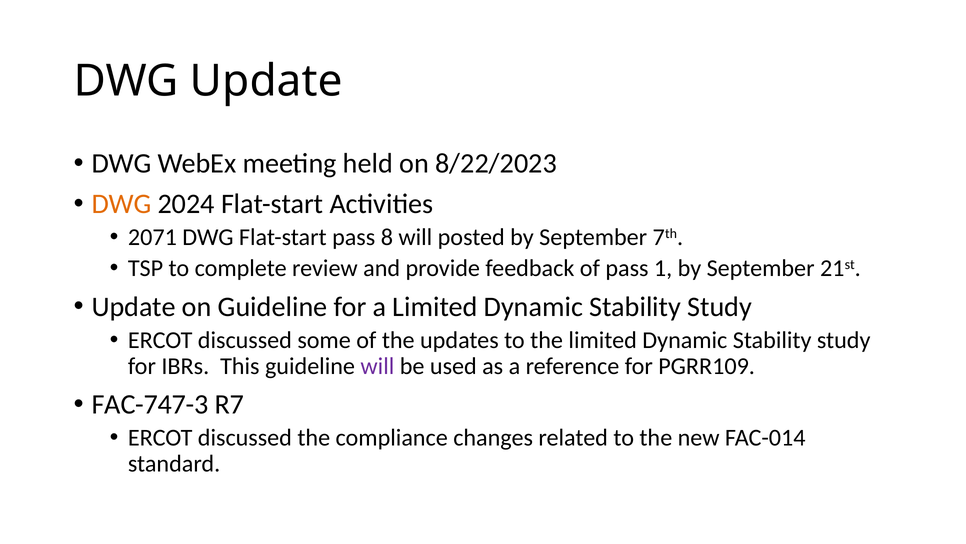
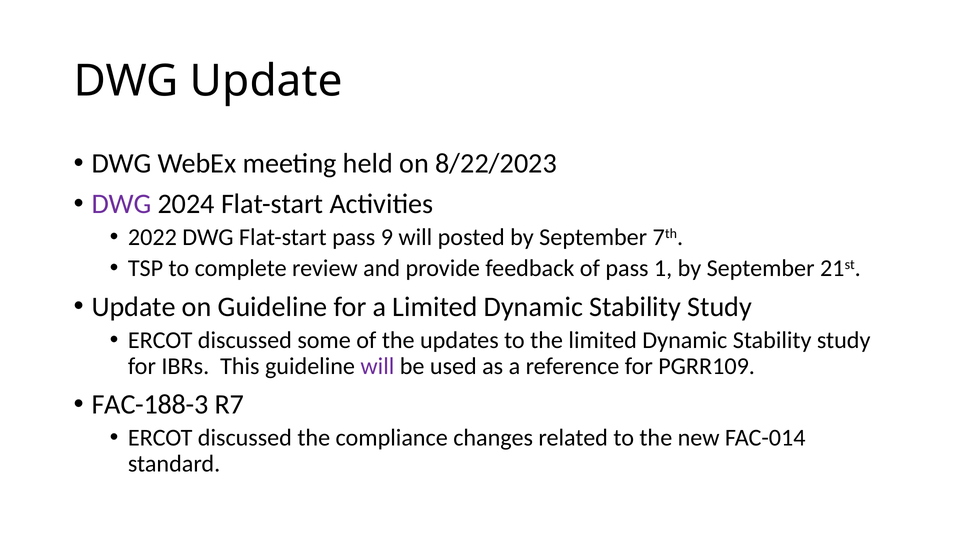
DWG at (122, 204) colour: orange -> purple
2071: 2071 -> 2022
8: 8 -> 9
FAC-747-3: FAC-747-3 -> FAC-188-3
